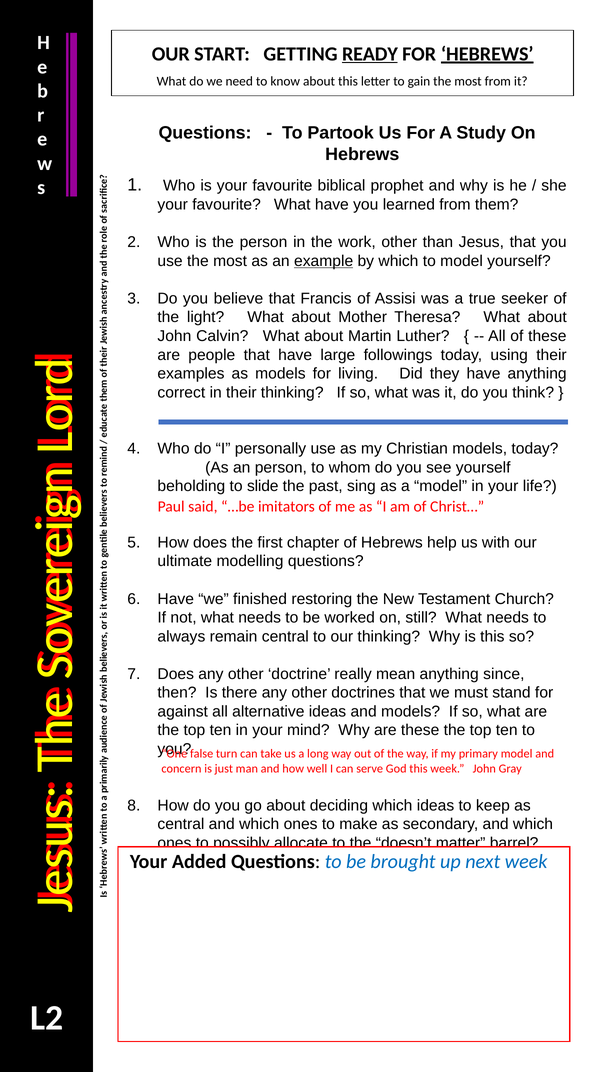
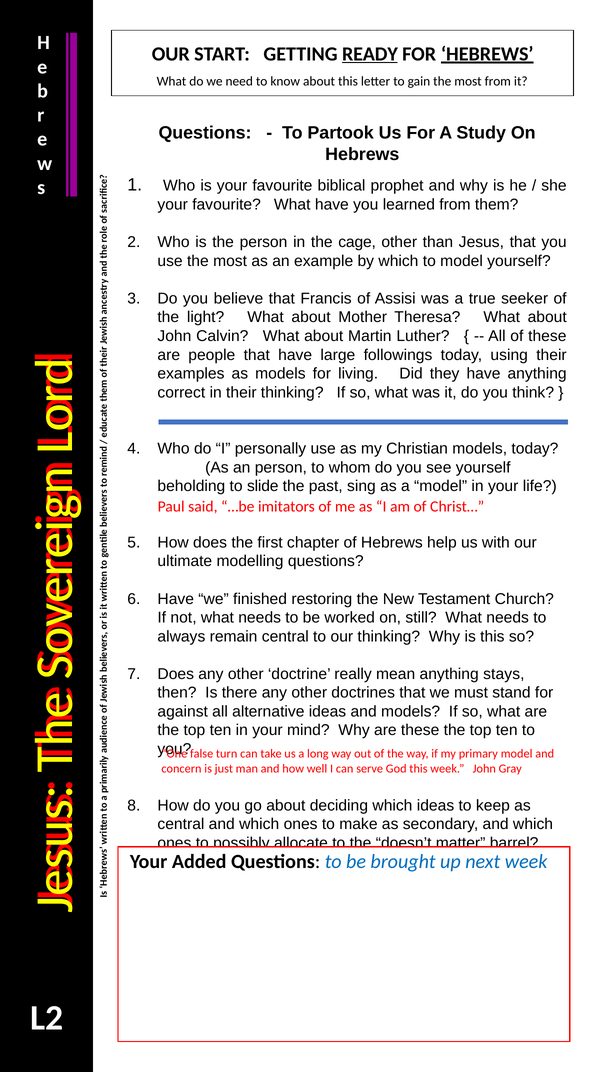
work: work -> cage
example underline: present -> none
since: since -> stays
